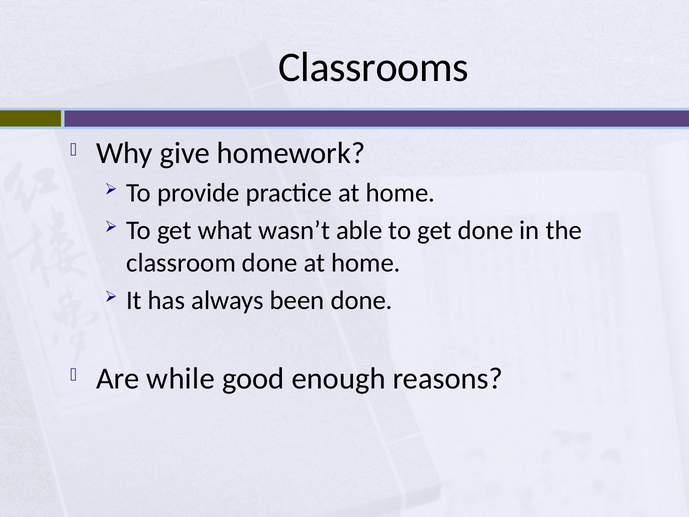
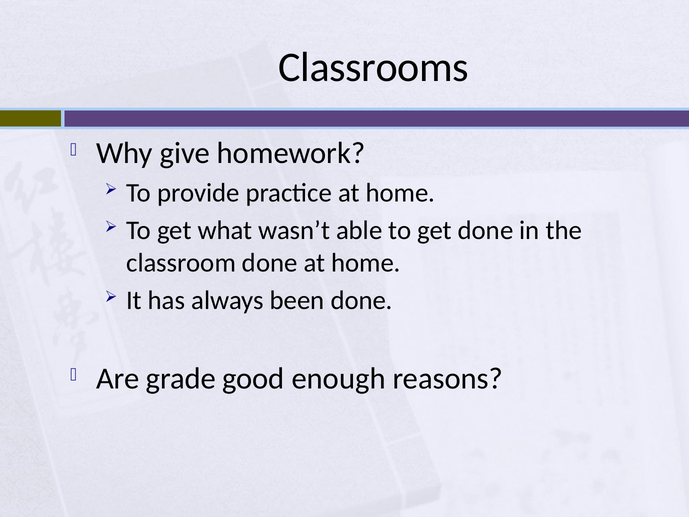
while: while -> grade
